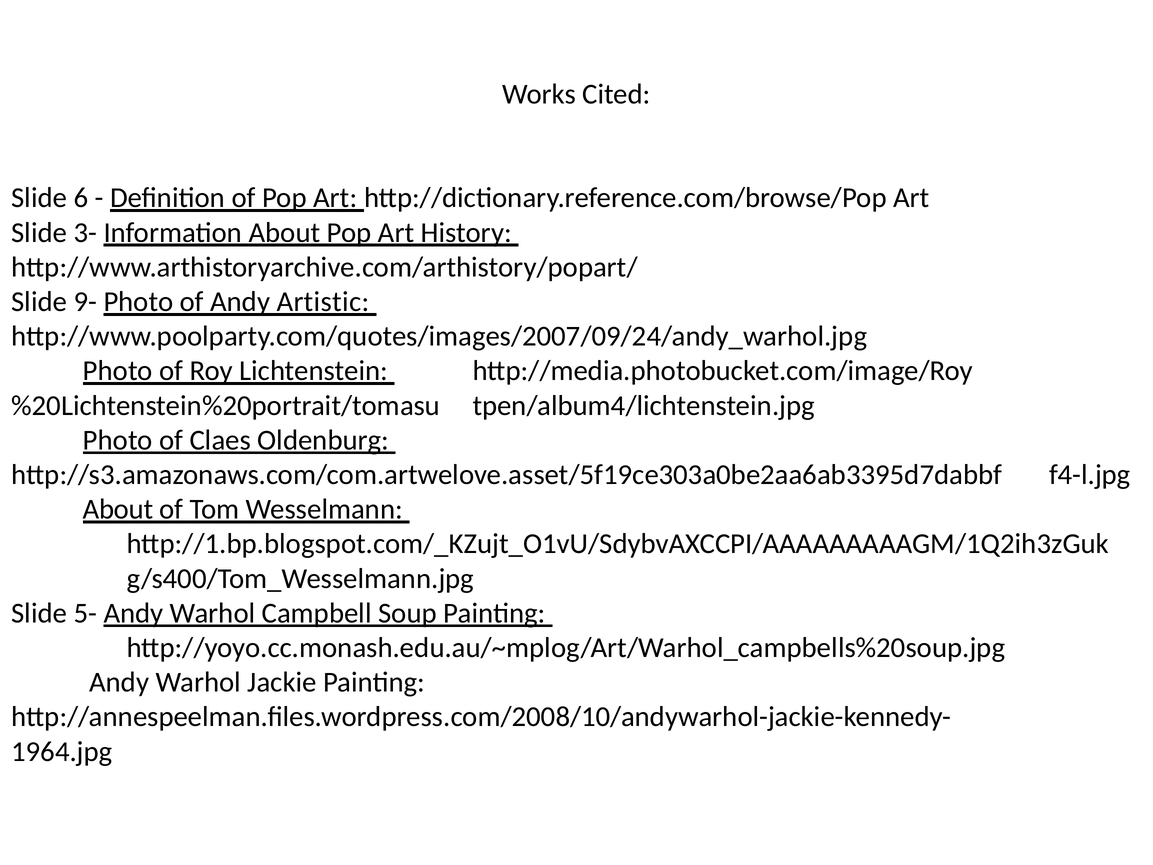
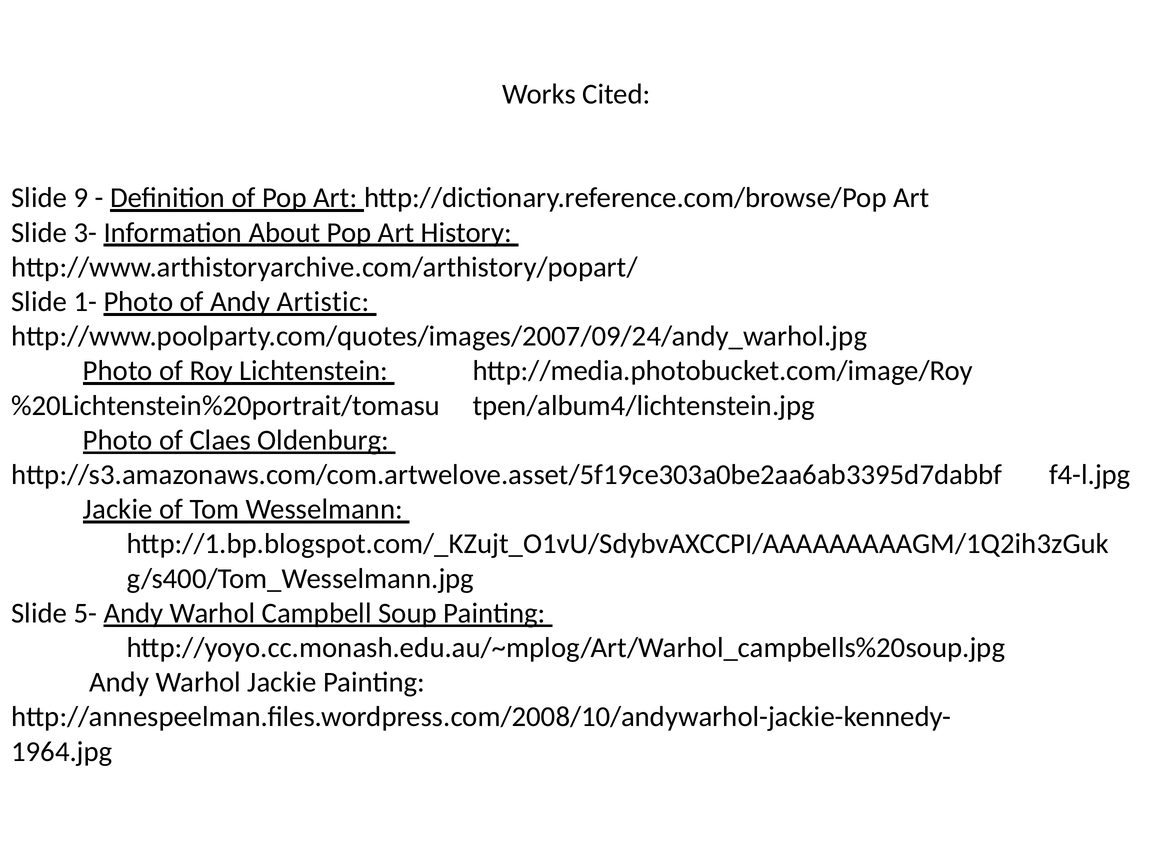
6: 6 -> 9
9-: 9- -> 1-
About at (118, 509): About -> Jackie
